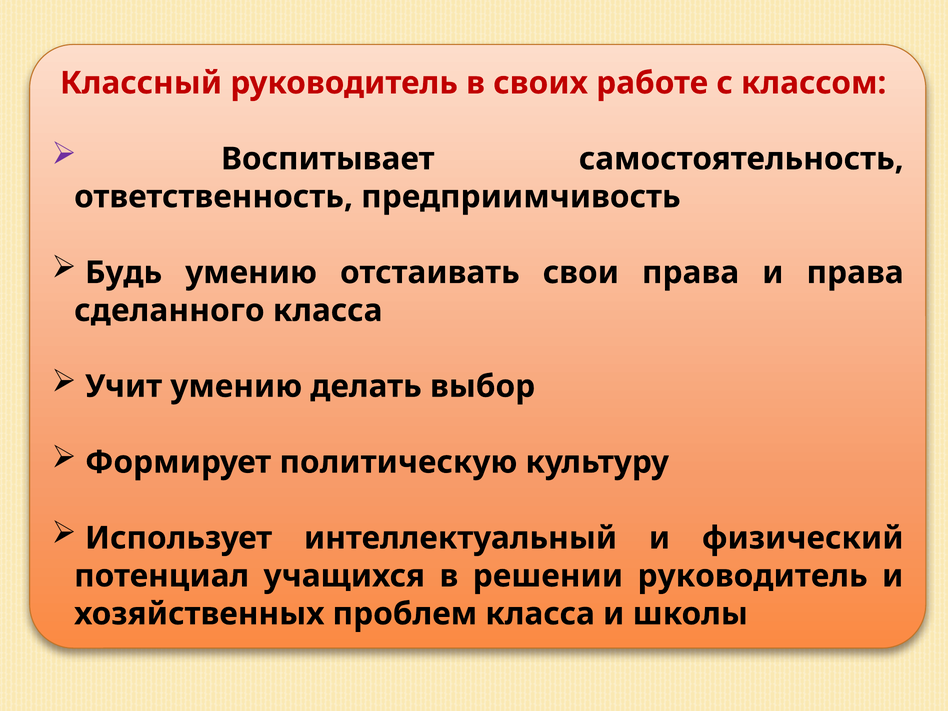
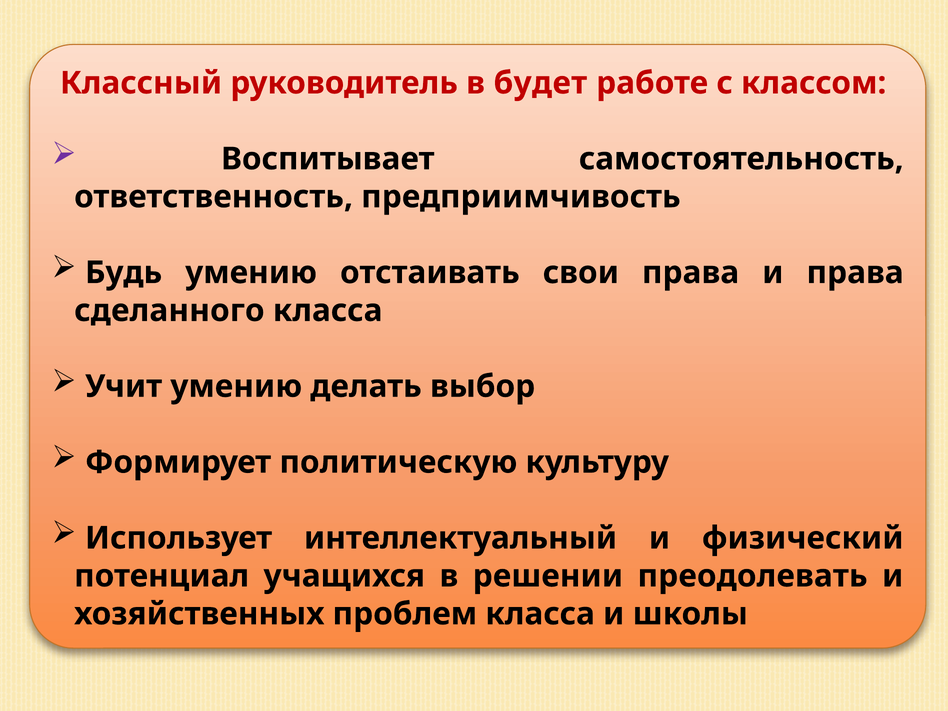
своих: своих -> будет
решении руководитель: руководитель -> преодолевать
